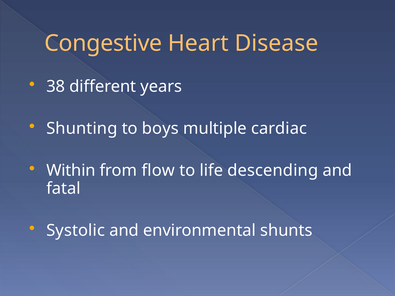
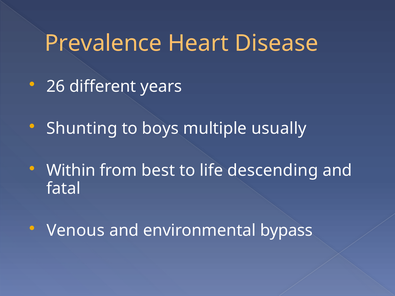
Congestive: Congestive -> Prevalence
38: 38 -> 26
cardiac: cardiac -> usually
flow: flow -> best
Systolic: Systolic -> Venous
shunts: shunts -> bypass
